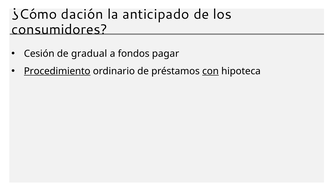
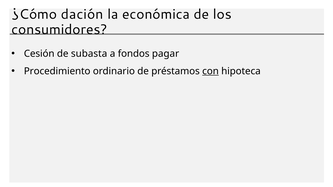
anticipado: anticipado -> económica
gradual: gradual -> subasta
Procedimiento underline: present -> none
